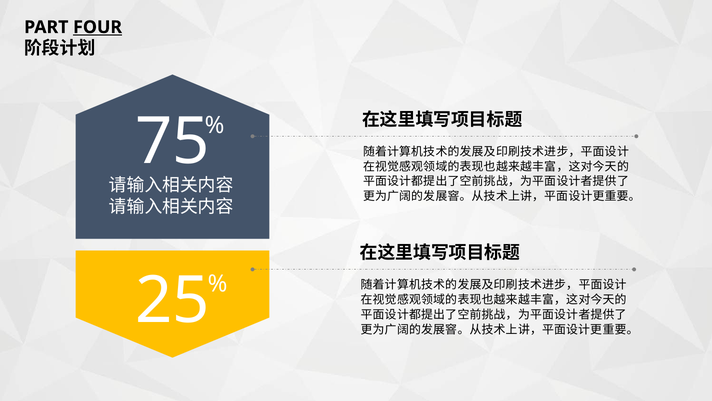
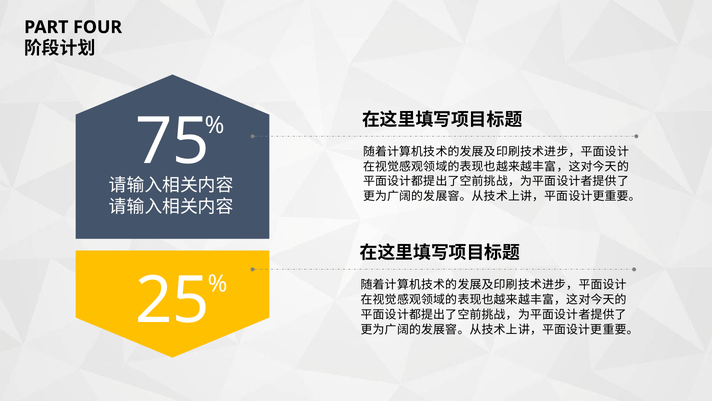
FOUR underline: present -> none
